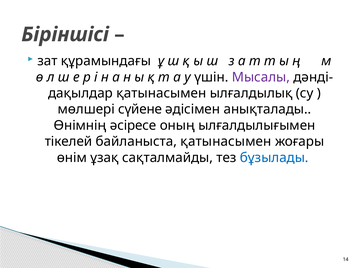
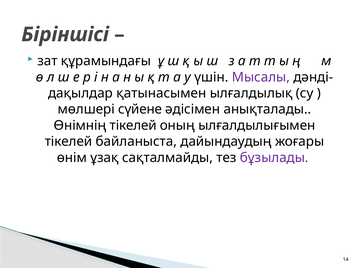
Өнімнің әсіресе: әсіресе -> тікелей
байланыста қатынасымен: қатынасымен -> дайындаудың
бұзылады colour: blue -> purple
